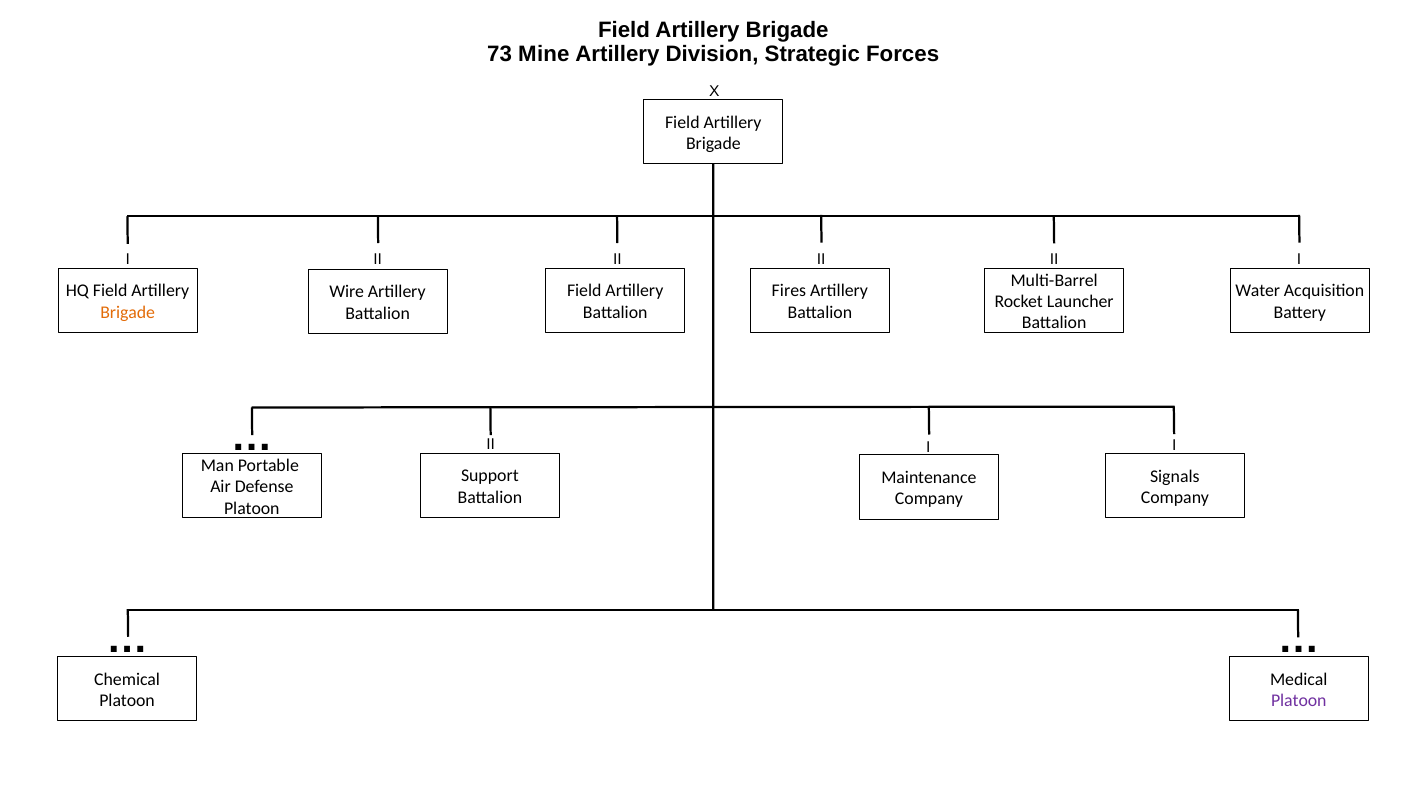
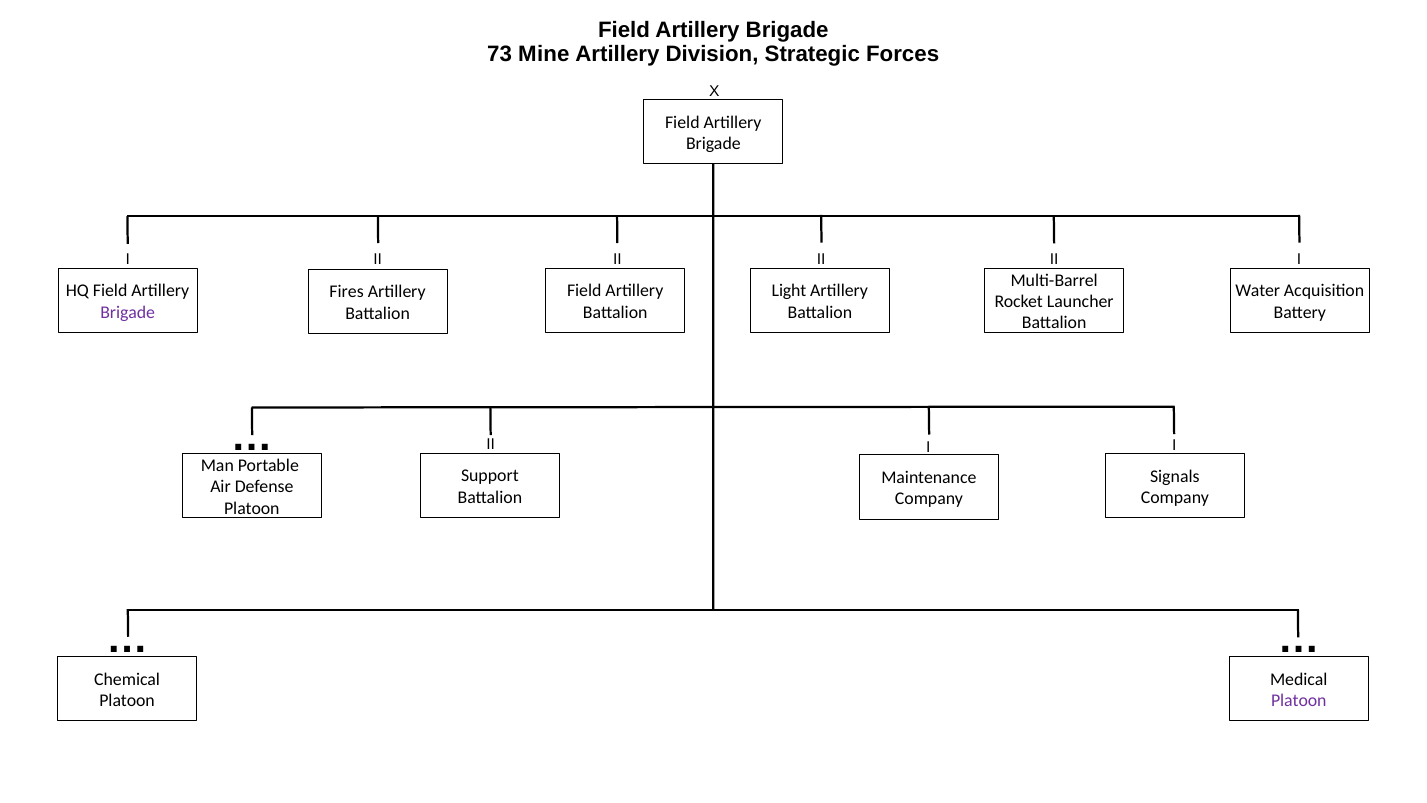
Fires: Fires -> Light
Wire: Wire -> Fires
Brigade at (128, 312) colour: orange -> purple
